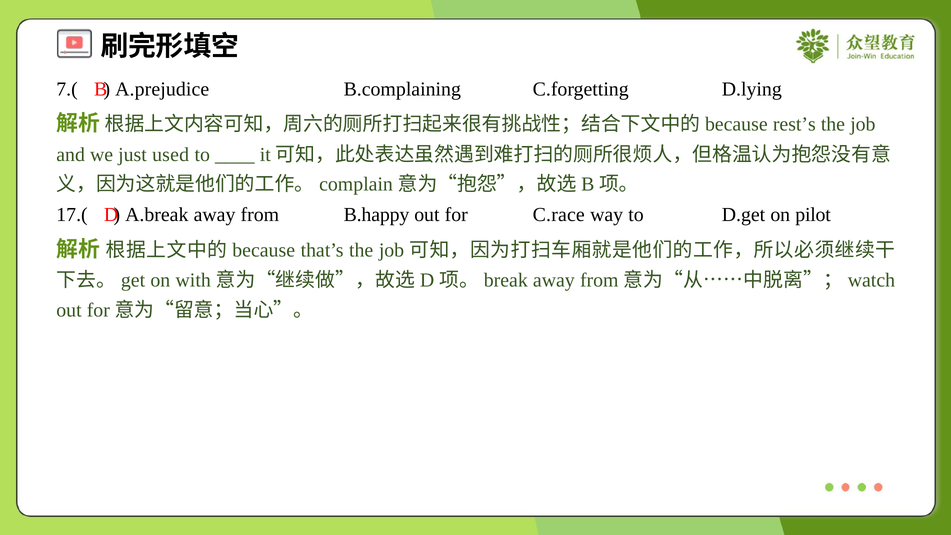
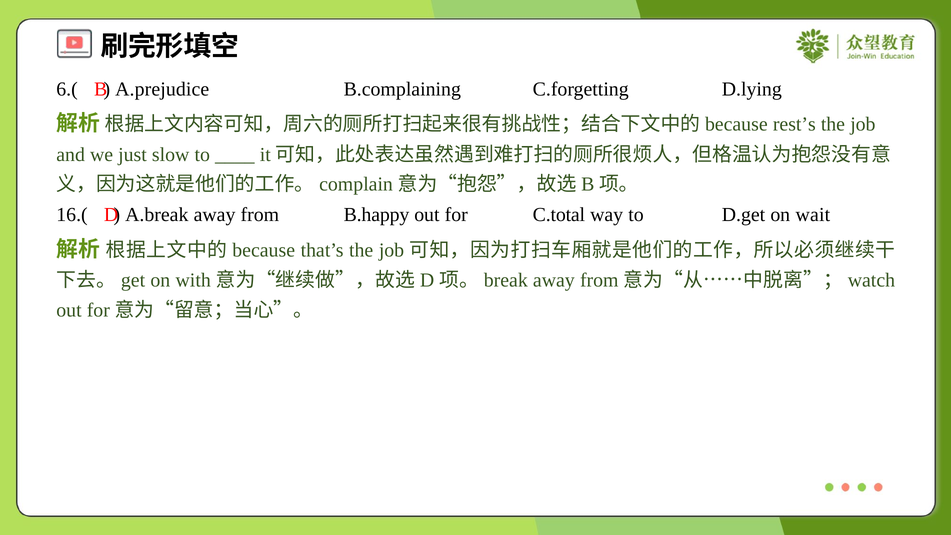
7.(: 7.( -> 6.(
used: used -> slow
17.(: 17.( -> 16.(
C.race: C.race -> C.total
pilot: pilot -> wait
